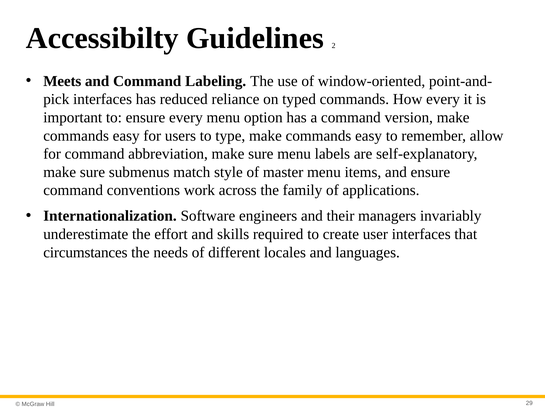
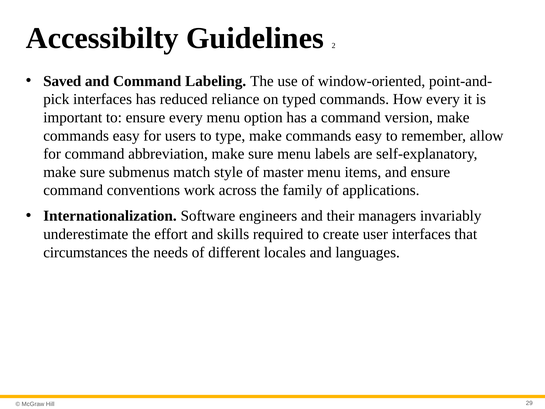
Meets: Meets -> Saved
